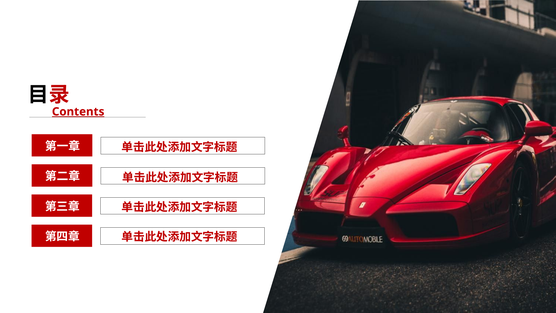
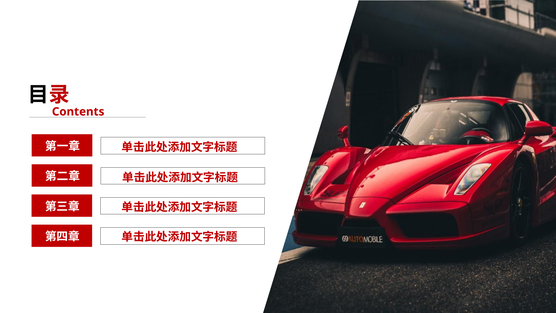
Contents underline: present -> none
